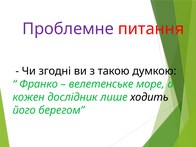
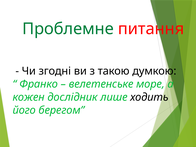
Проблемне colour: purple -> green
